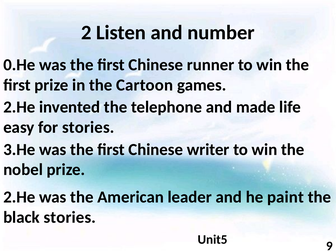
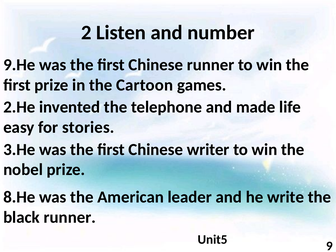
0.He: 0.He -> 9.He
2.He at (19, 197): 2.He -> 8.He
paint: paint -> write
black stories: stories -> runner
